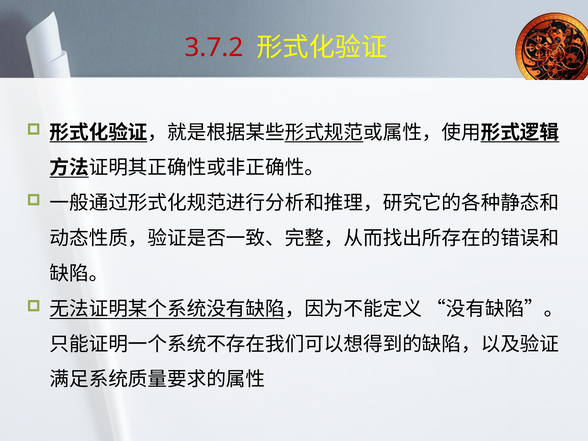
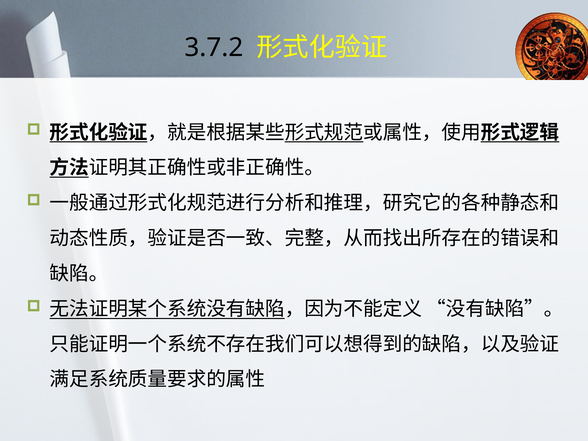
3.7.2 colour: red -> black
